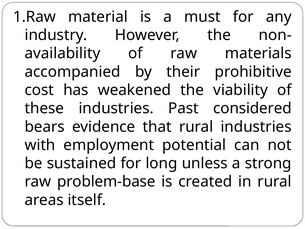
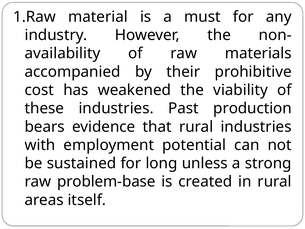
considered: considered -> production
